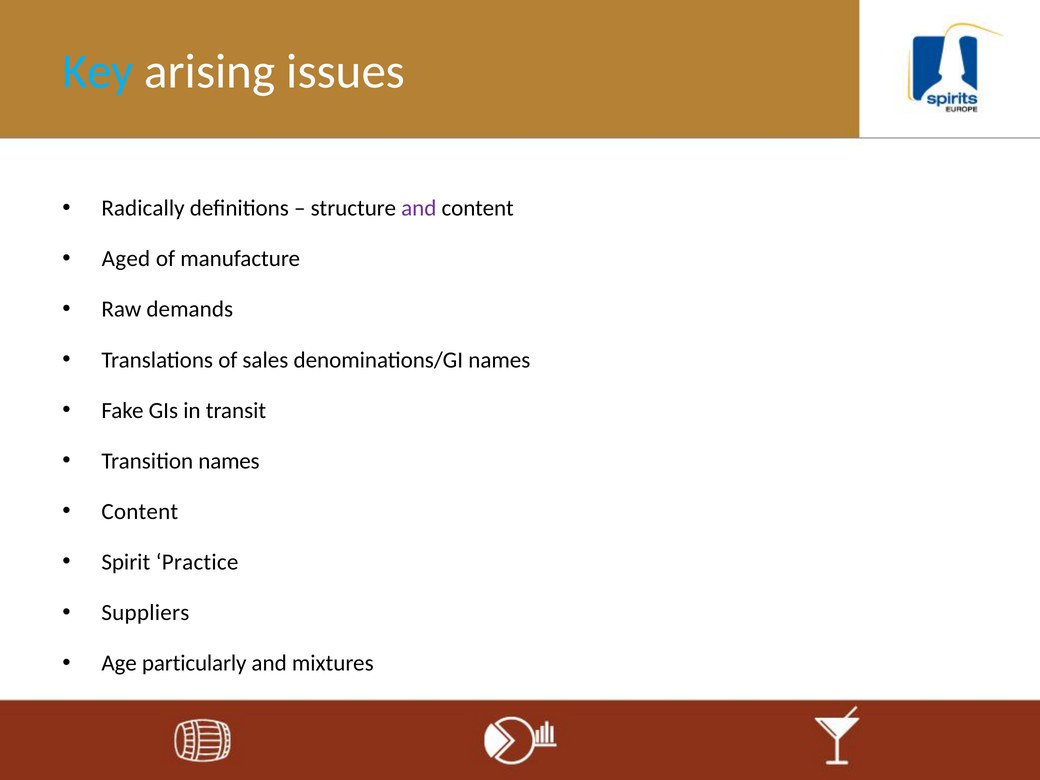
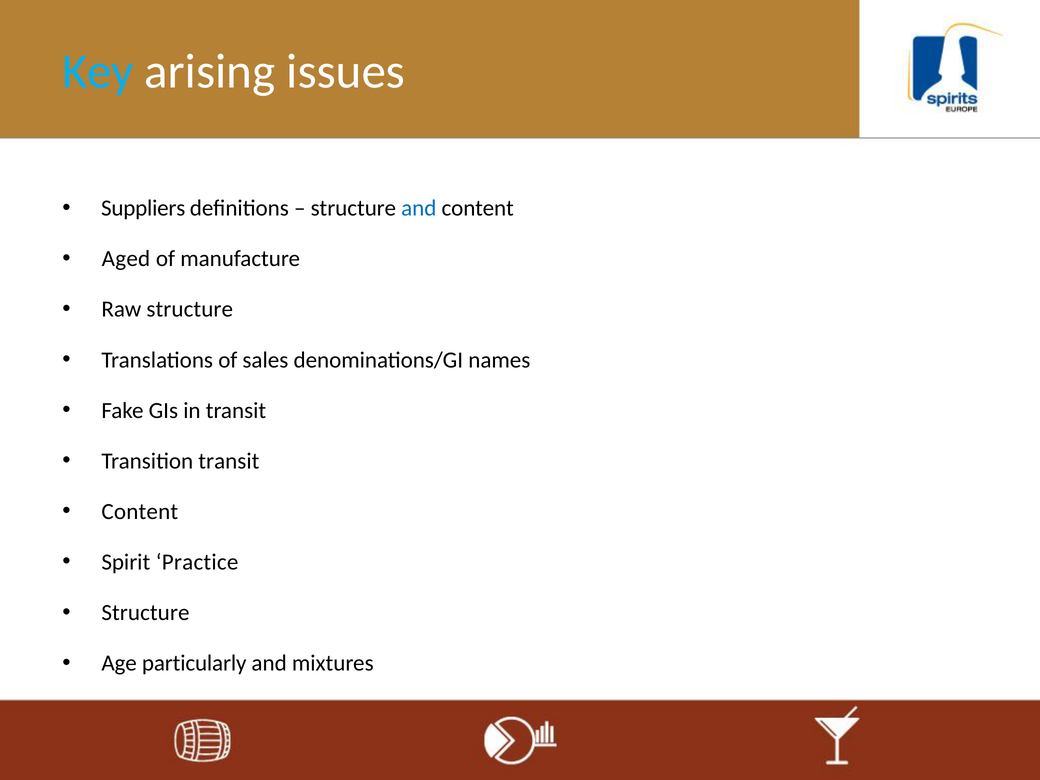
Radically: Radically -> Suppliers
and at (419, 208) colour: purple -> blue
Raw demands: demands -> structure
Transition names: names -> transit
Suppliers at (145, 613): Suppliers -> Structure
